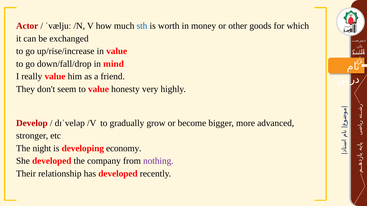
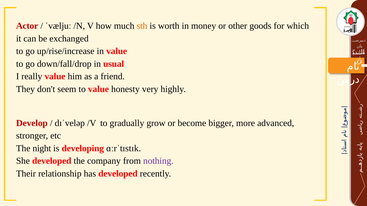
sth colour: blue -> orange
mind: mind -> usual
economy: economy -> ɑːrˈtɪstɪk
